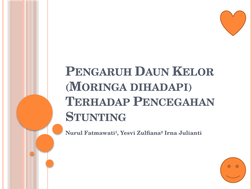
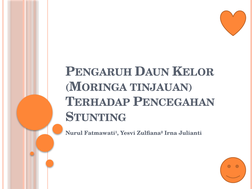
DIHADAPI: DIHADAPI -> TINJAUAN
